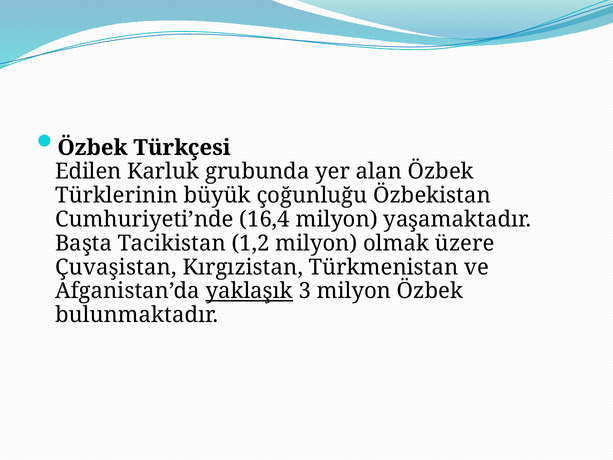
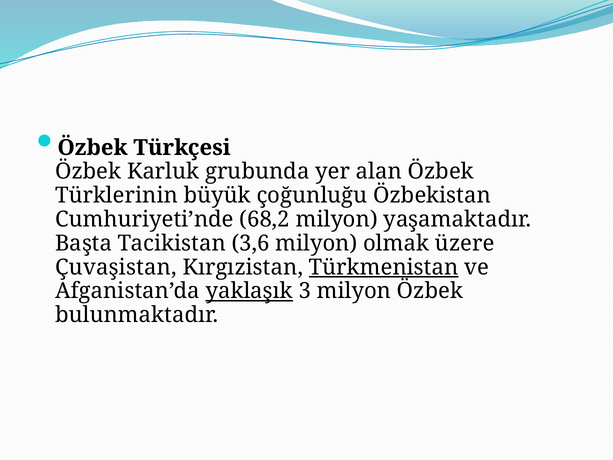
Edilen at (88, 171): Edilen -> Özbek
16,4: 16,4 -> 68,2
1,2: 1,2 -> 3,6
Türkmenistan underline: none -> present
